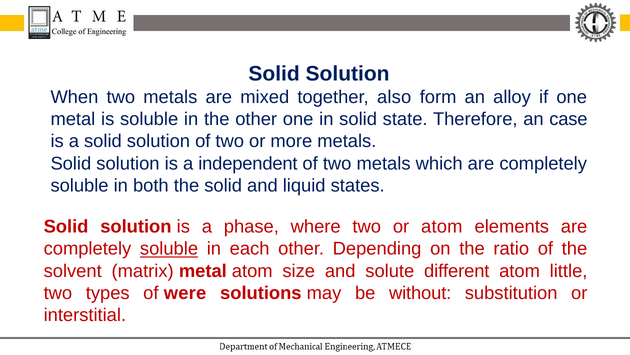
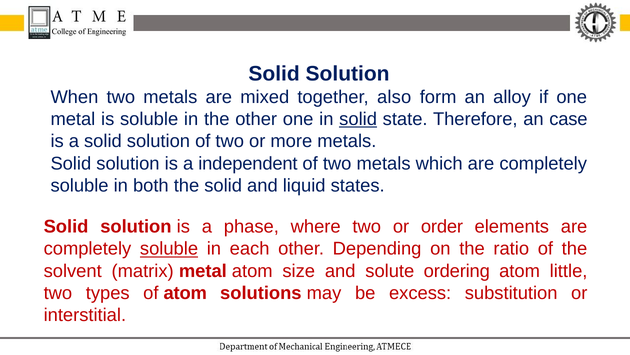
solid at (358, 119) underline: none -> present
or atom: atom -> order
different: different -> ordering
of were: were -> atom
without: without -> excess
